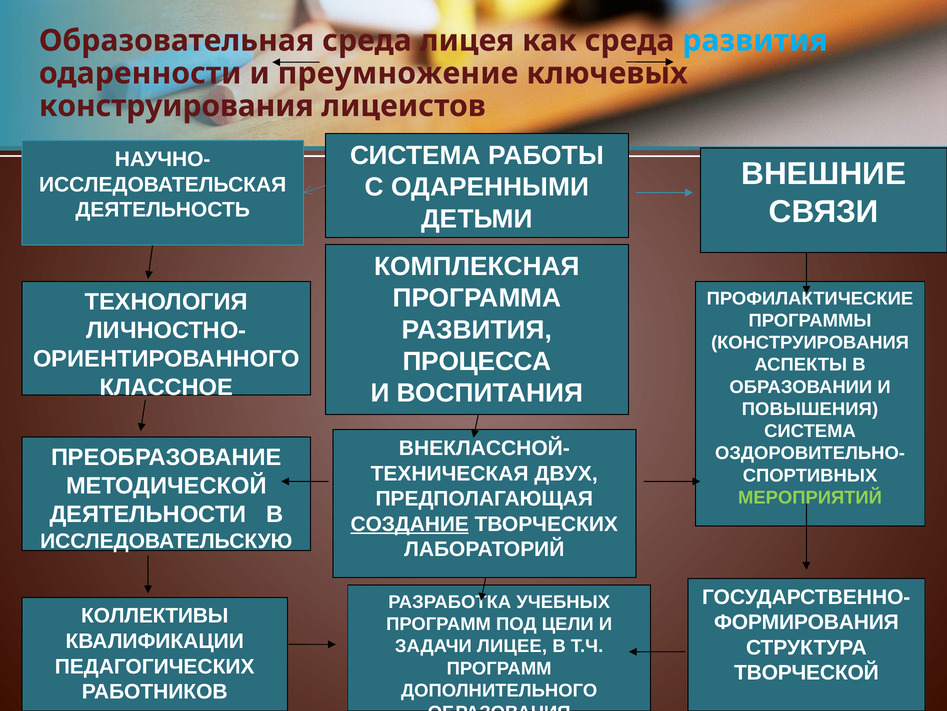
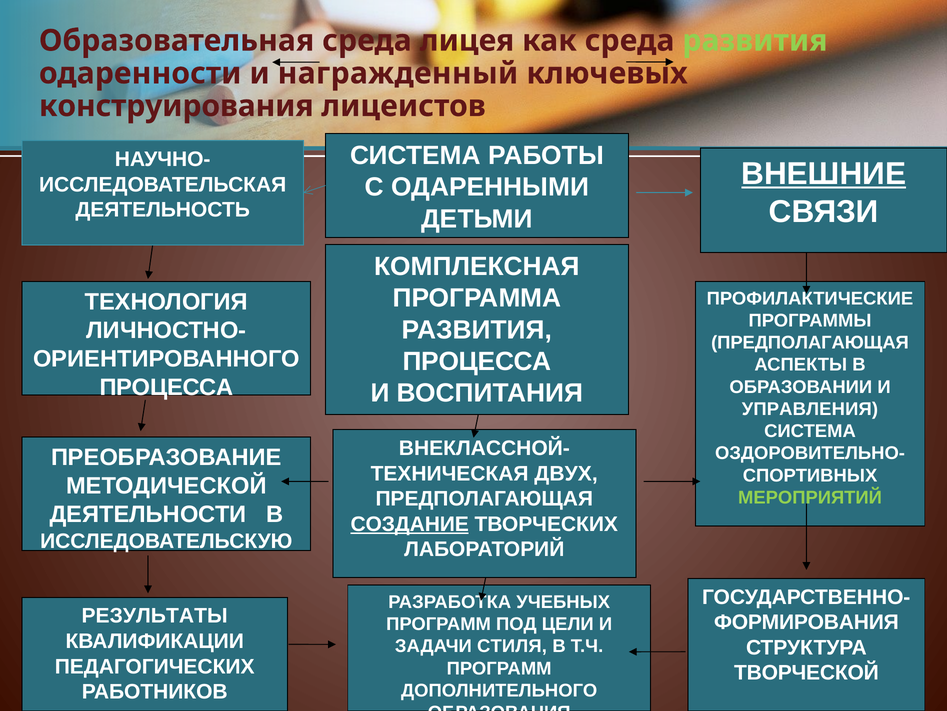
развития at (755, 41) colour: light blue -> light green
преумножение: преумножение -> награжденный
ВНЕШНИЕ underline: none -> present
КОНСТРУИРОВАНИЯ at (810, 342): КОНСТРУИРОВАНИЯ -> ПРЕДПОЛАГАЮЩАЯ
КЛАССНОЕ at (166, 387): КЛАССНОЕ -> ПРОЦЕССА
ПОВЫШЕНИЯ: ПОВЫШЕНИЯ -> УПРАВЛЕНИЯ
КОЛЛЕКТИВЫ: КОЛЛЕКТИВЫ -> РЕЗУЛЬТАТЫ
ЛИЦЕЕ: ЛИЦЕЕ -> СТИЛЯ
